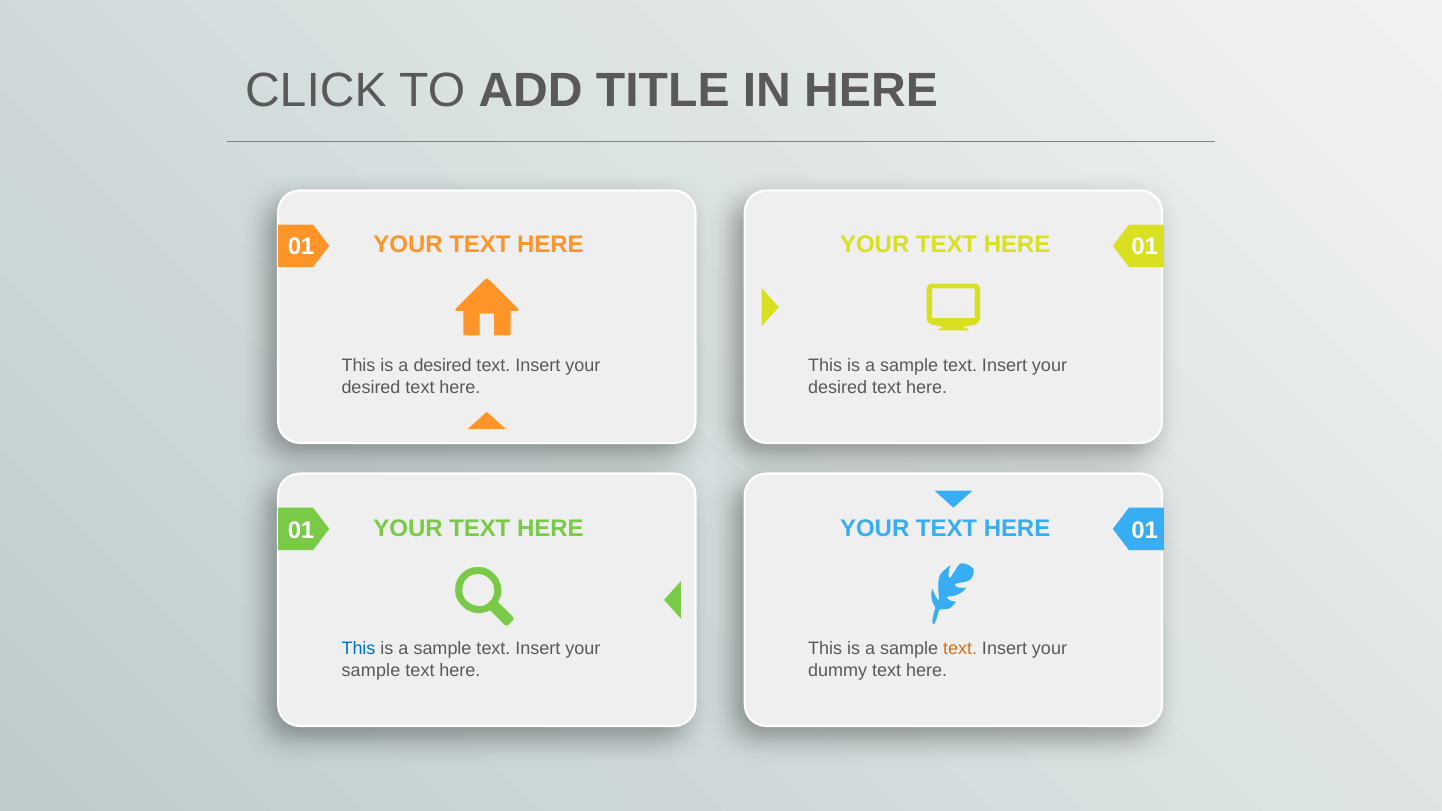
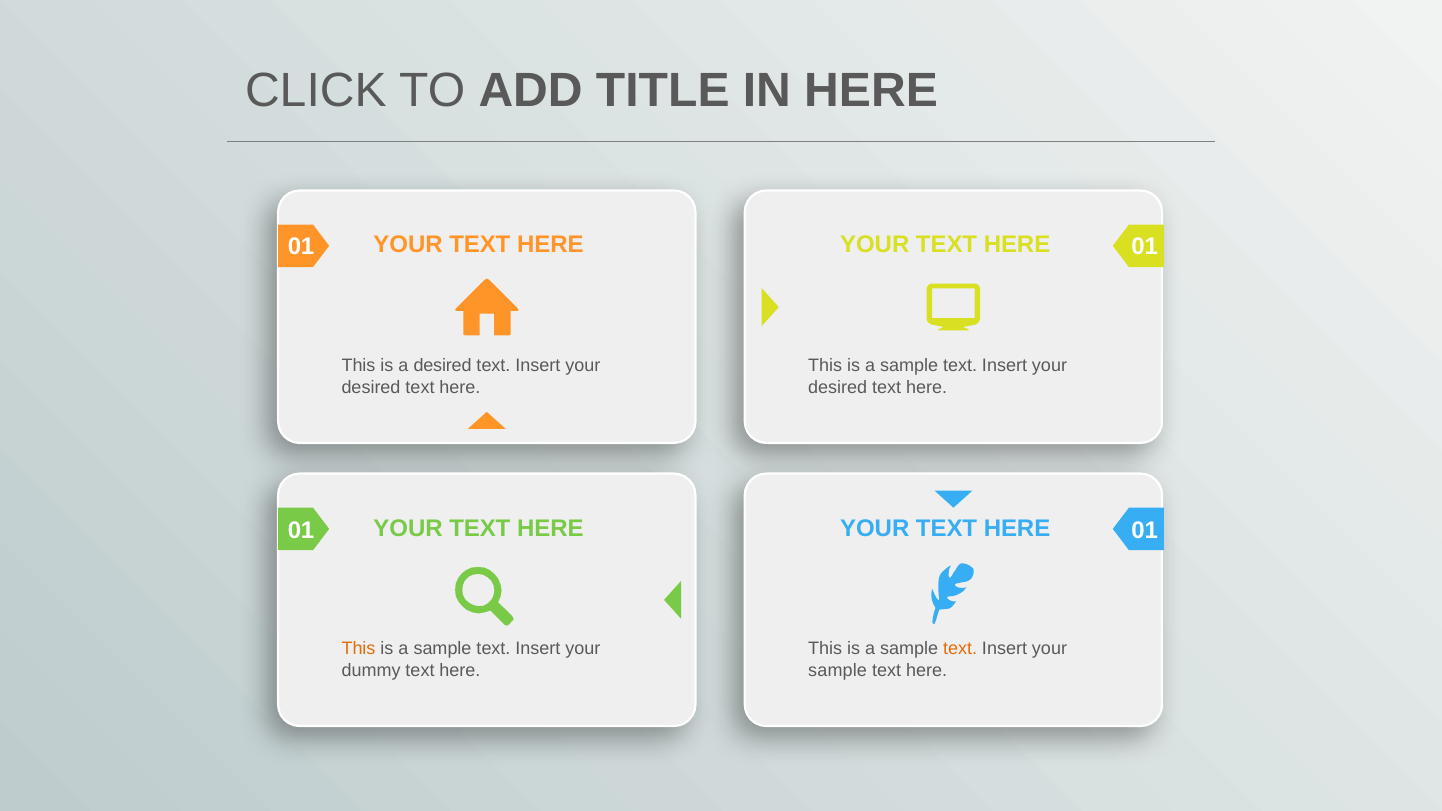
This at (359, 649) colour: blue -> orange
sample at (371, 671): sample -> dummy
dummy at (838, 671): dummy -> sample
